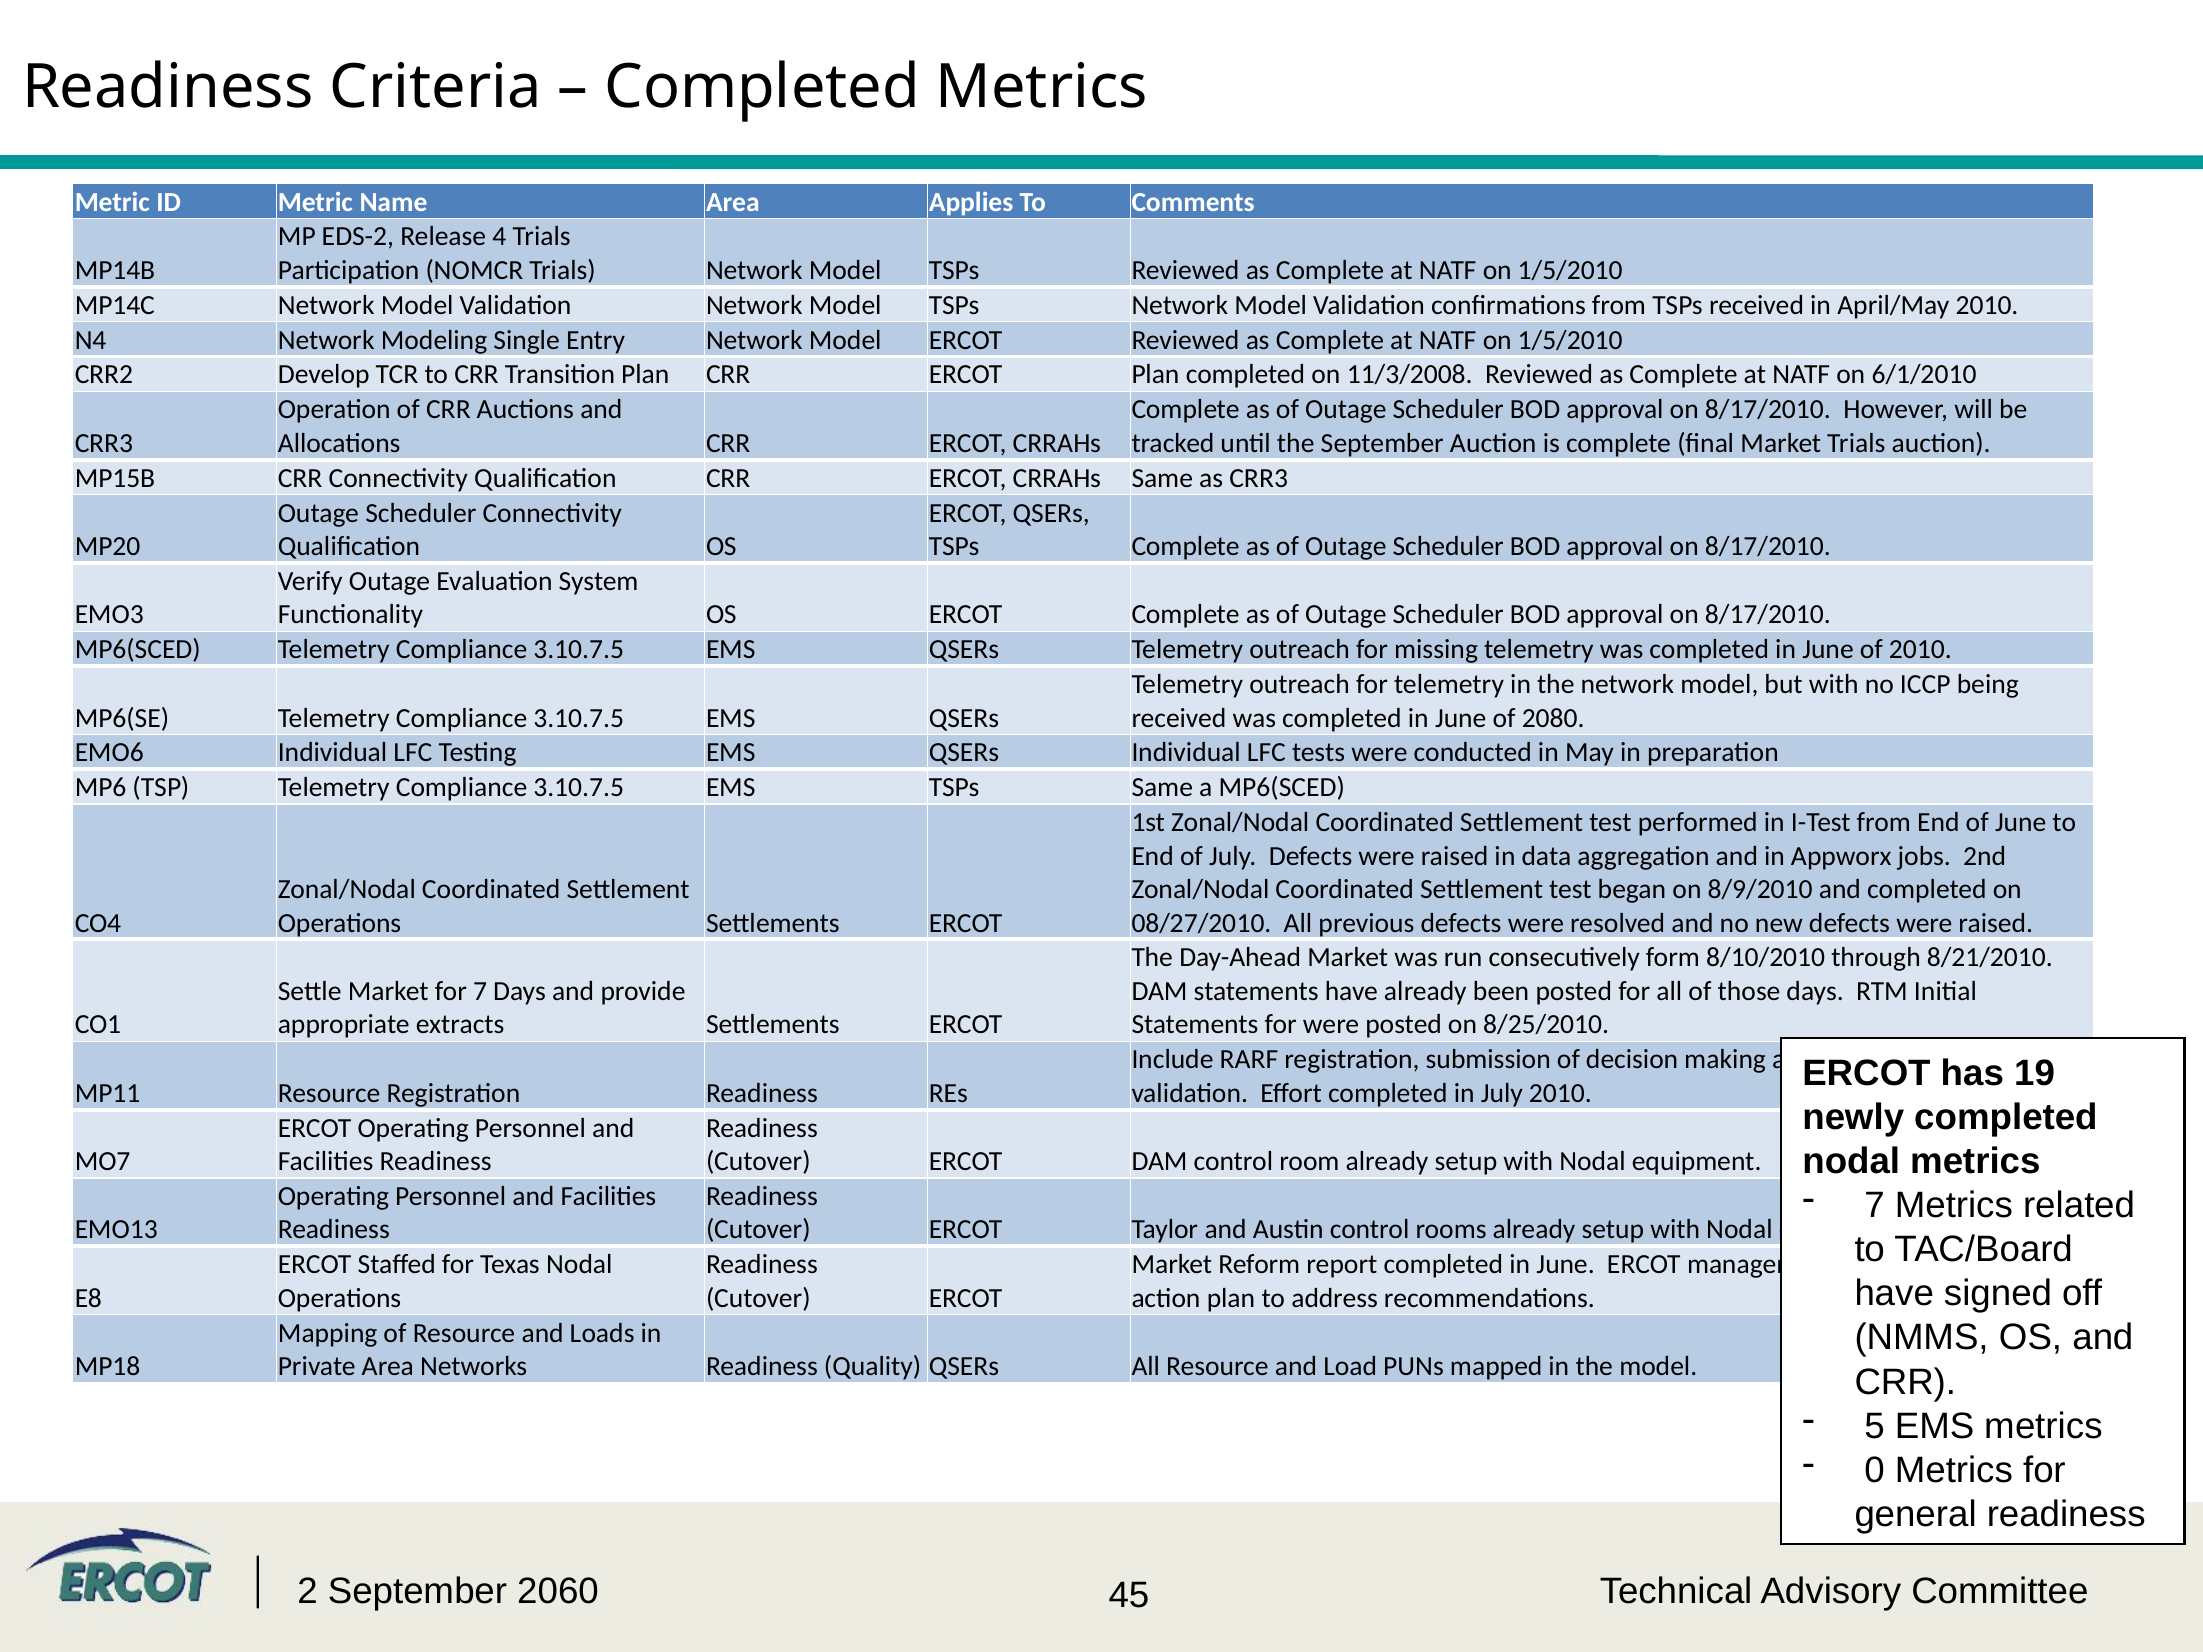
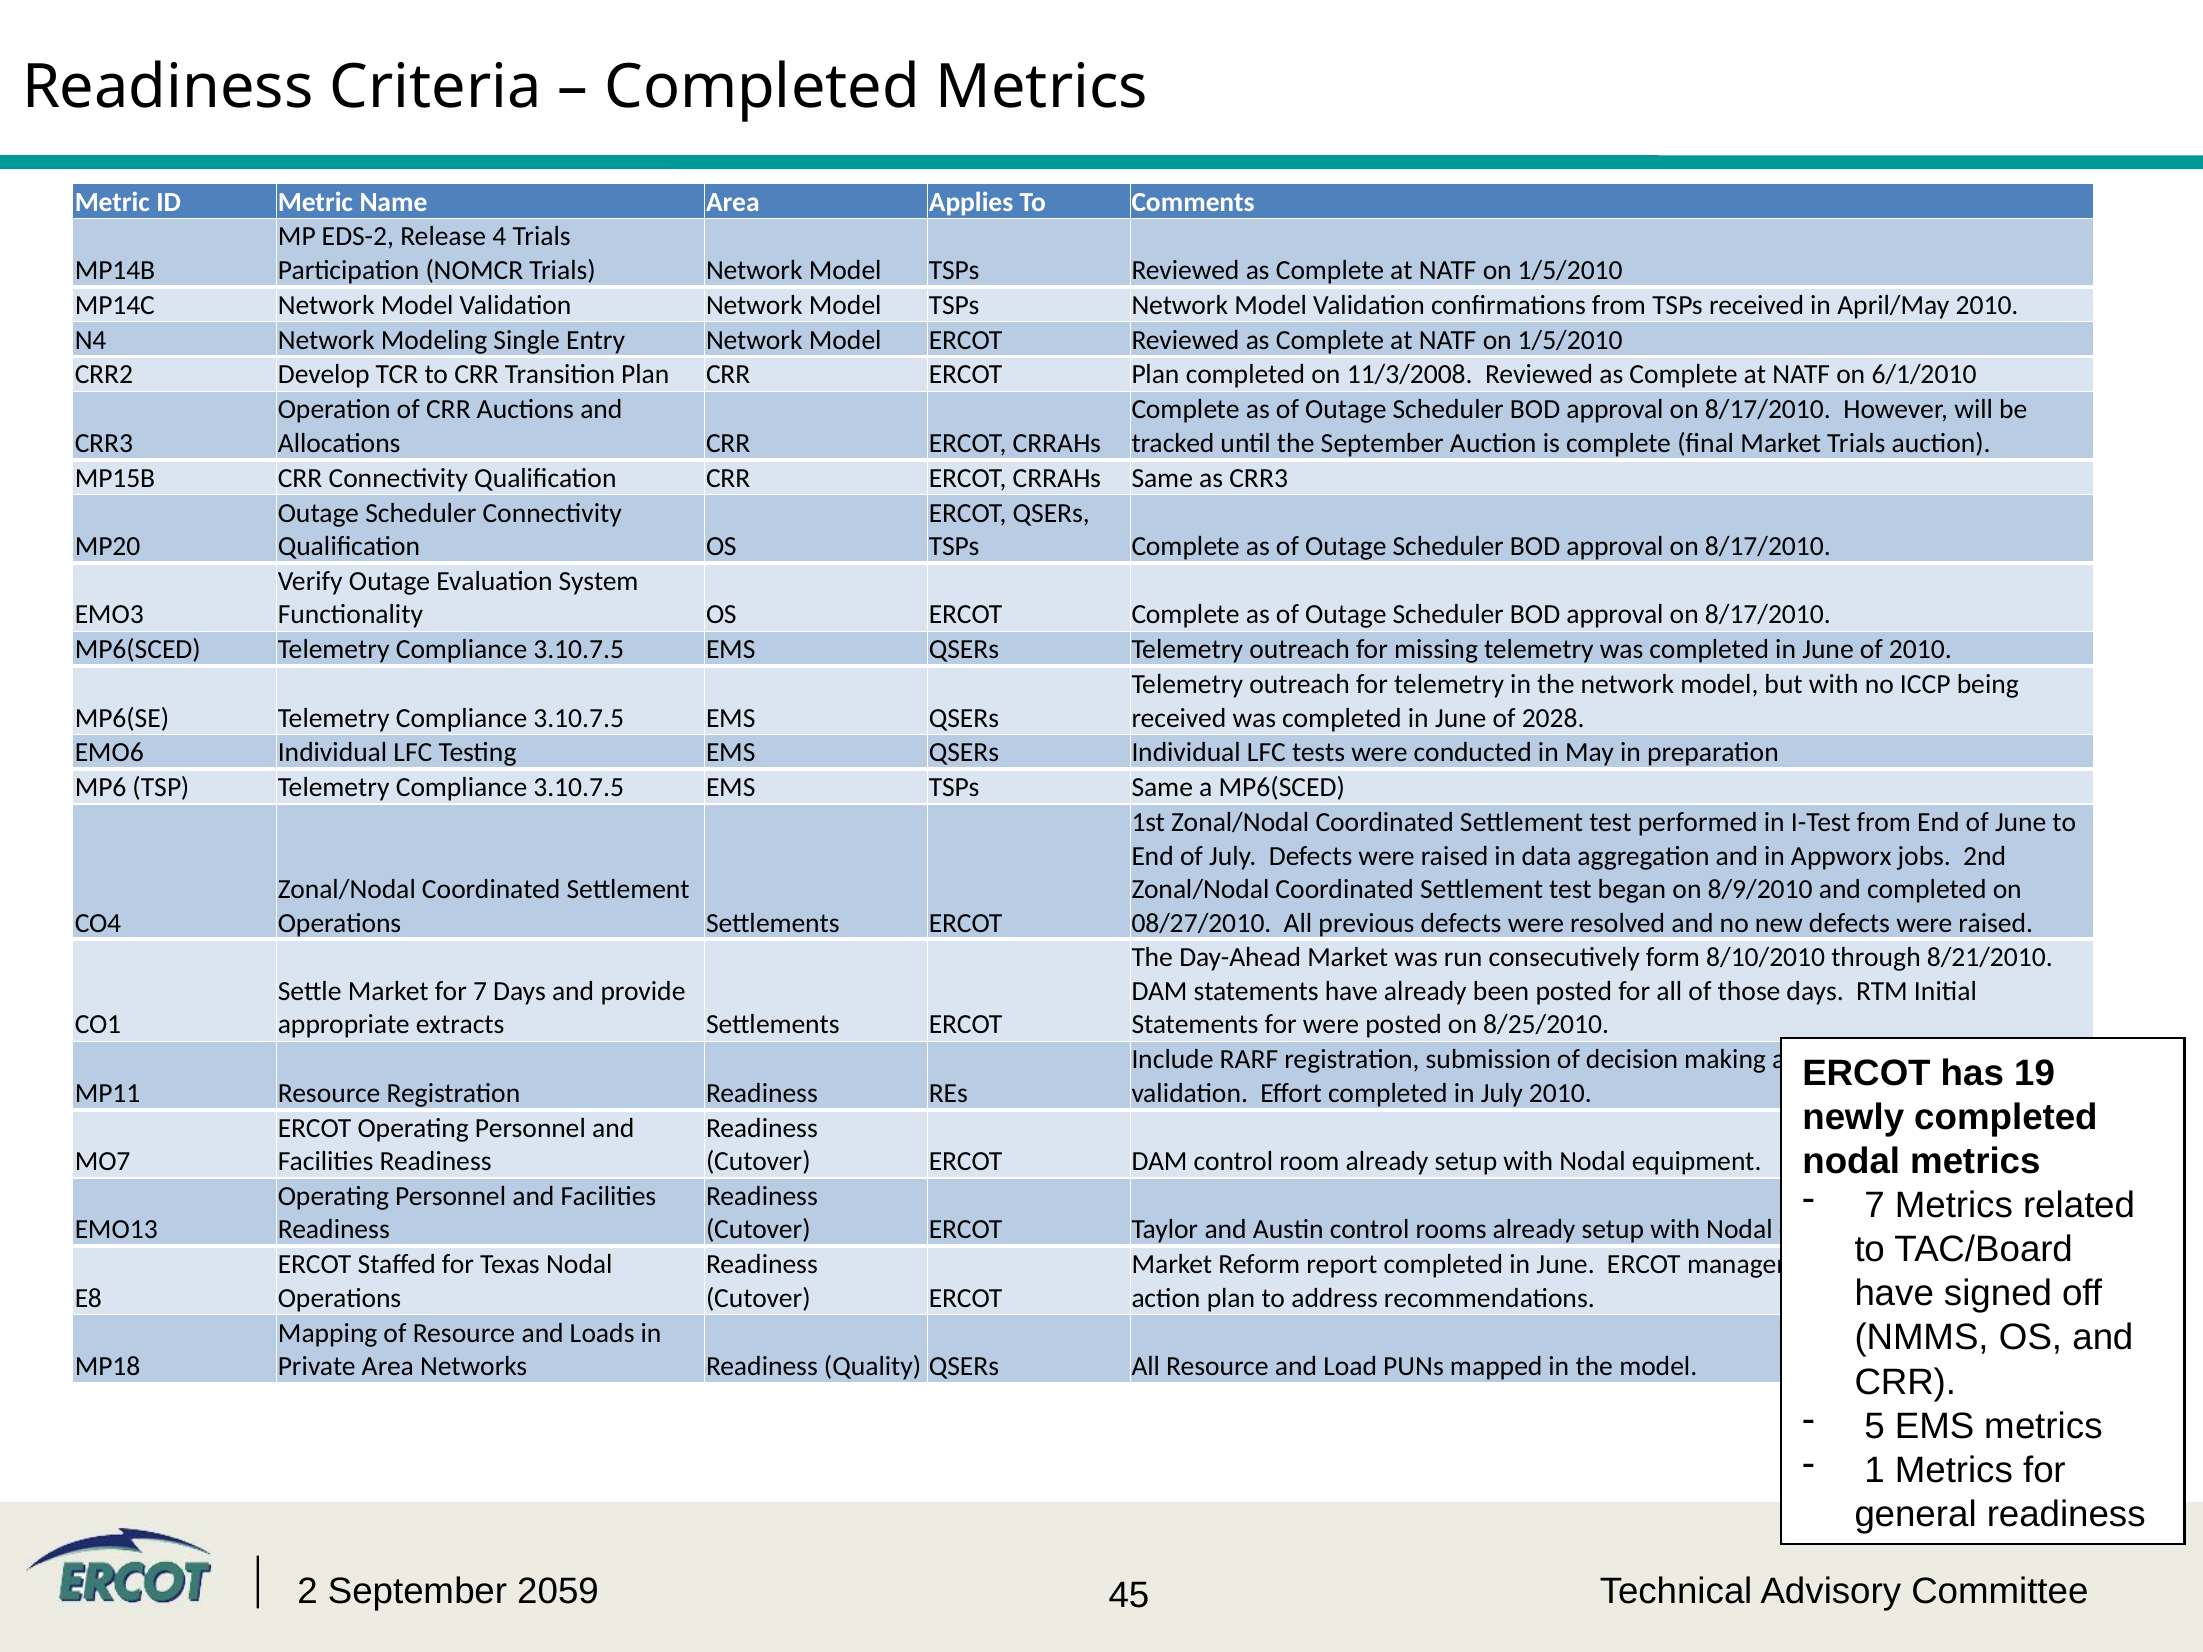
2080: 2080 -> 2028
0: 0 -> 1
2060: 2060 -> 2059
